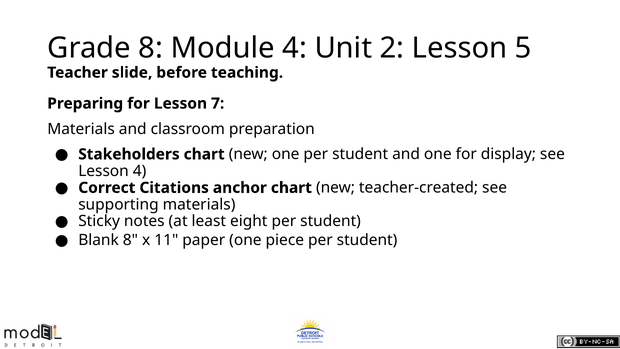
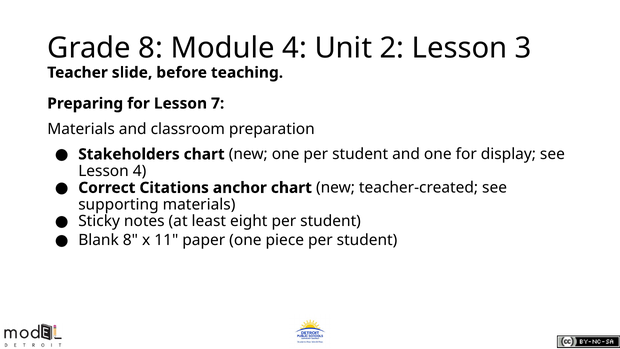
5: 5 -> 3
